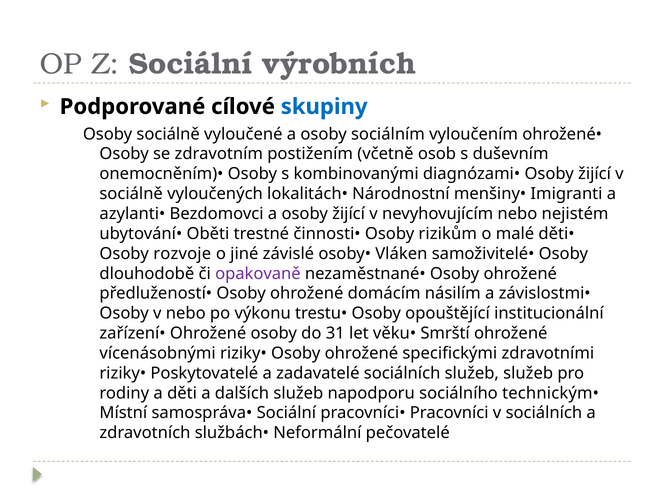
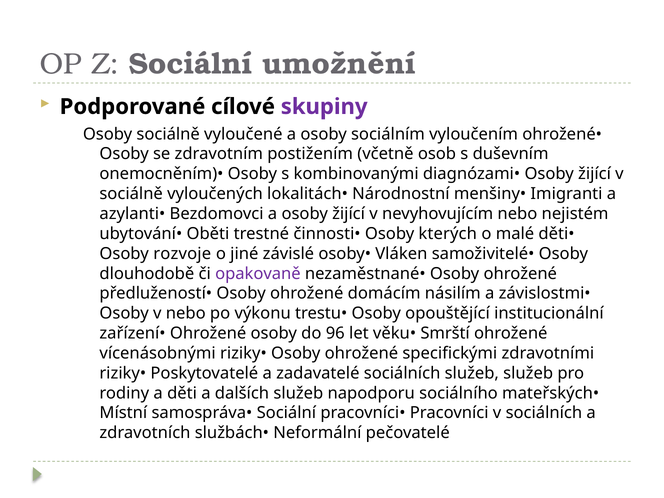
výrobních: výrobních -> umožnění
skupiny colour: blue -> purple
rizikům: rizikům -> kterých
31: 31 -> 96
technickým•: technickým• -> mateřských•
